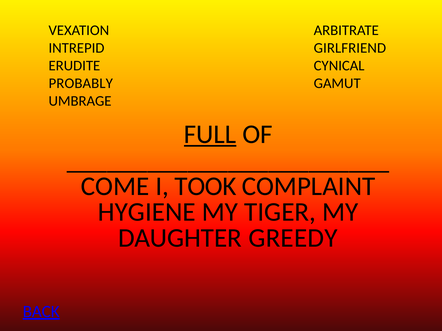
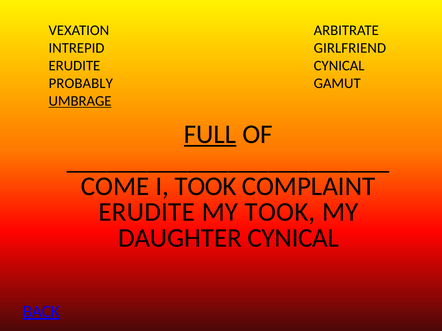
UMBRAGE underline: none -> present
HYGIENE at (147, 212): HYGIENE -> ERUDITE
MY TIGER: TIGER -> TOOK
DAUGHTER GREEDY: GREEDY -> CYNICAL
